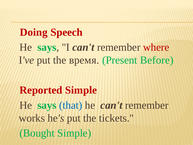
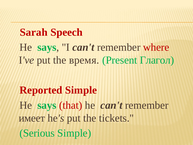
Doing: Doing -> Sarah
Before: Before -> Глагол
that colour: blue -> red
works: works -> имеет
Bought: Bought -> Serious
